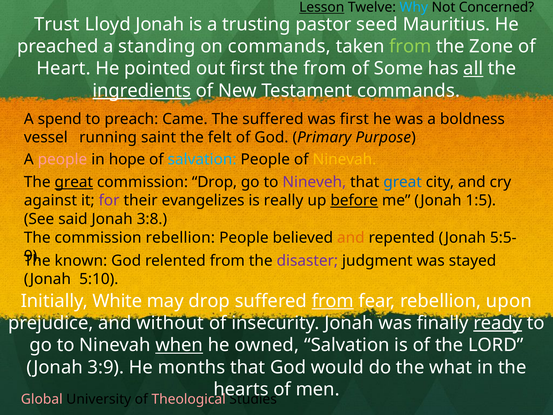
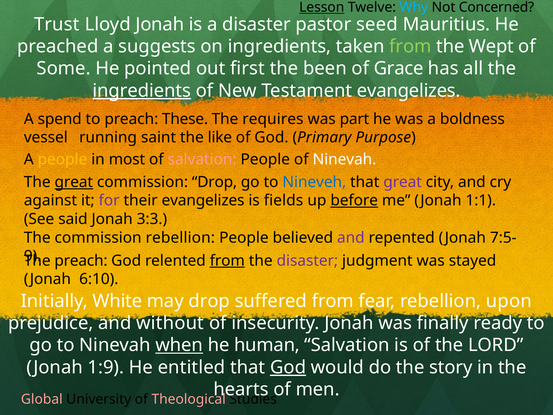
a trusting: trusting -> disaster
standing: standing -> suggests
on commands: commands -> ingredients
Zone: Zone -> Wept
Heart: Heart -> Some
the from: from -> been
Some: Some -> Grace
all underline: present -> none
Testament commands: commands -> evangelizes
Came: Came -> These
The suffered: suffered -> requires
was first: first -> part
felt: felt -> like
people at (62, 159) colour: pink -> yellow
hope: hope -> most
salvation at (202, 159) colour: light blue -> pink
Ninevah at (344, 159) colour: yellow -> white
Nineveh colour: purple -> blue
great at (403, 182) colour: blue -> purple
really: really -> fields
1:5: 1:5 -> 1:1
3:8: 3:8 -> 3:3
and at (351, 238) colour: orange -> purple
5:5-: 5:5- -> 7:5-
known at (81, 261): known -> preach
from at (227, 261) underline: none -> present
5:10: 5:10 -> 6:10
from at (333, 301) underline: present -> none
ready underline: present -> none
owned: owned -> human
3:9: 3:9 -> 1:9
months: months -> entitled
God at (288, 367) underline: none -> present
what: what -> story
